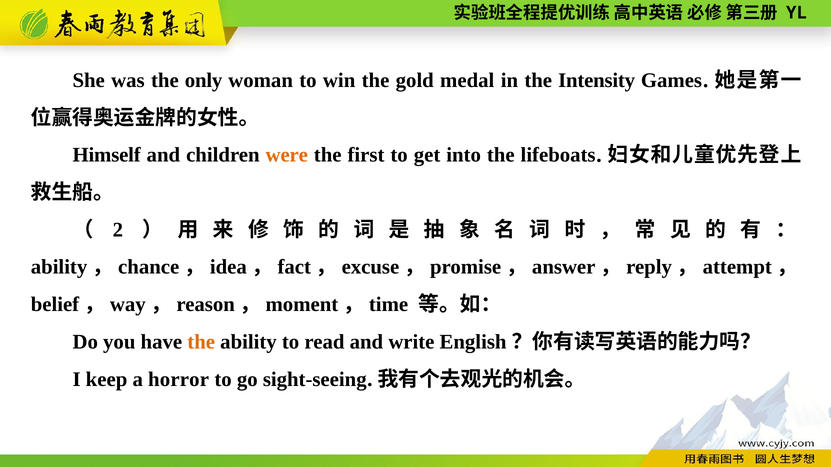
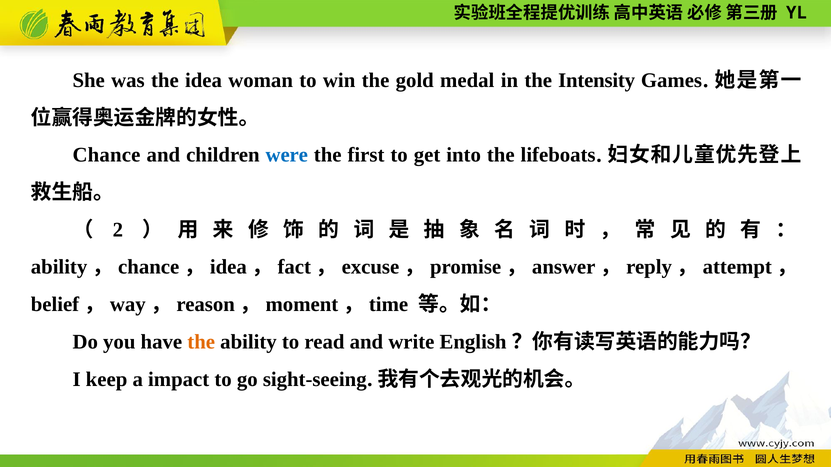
only: only -> idea
Himself: Himself -> Chance
were colour: orange -> blue
horror: horror -> impact
